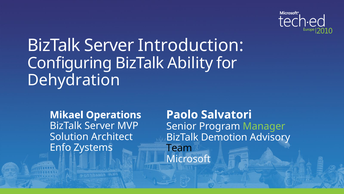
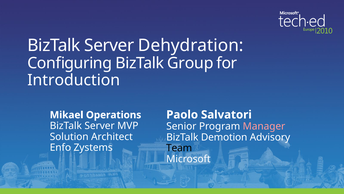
Introduction: Introduction -> Dehydration
Ability: Ability -> Group
Dehydration: Dehydration -> Introduction
Manager colour: light green -> pink
